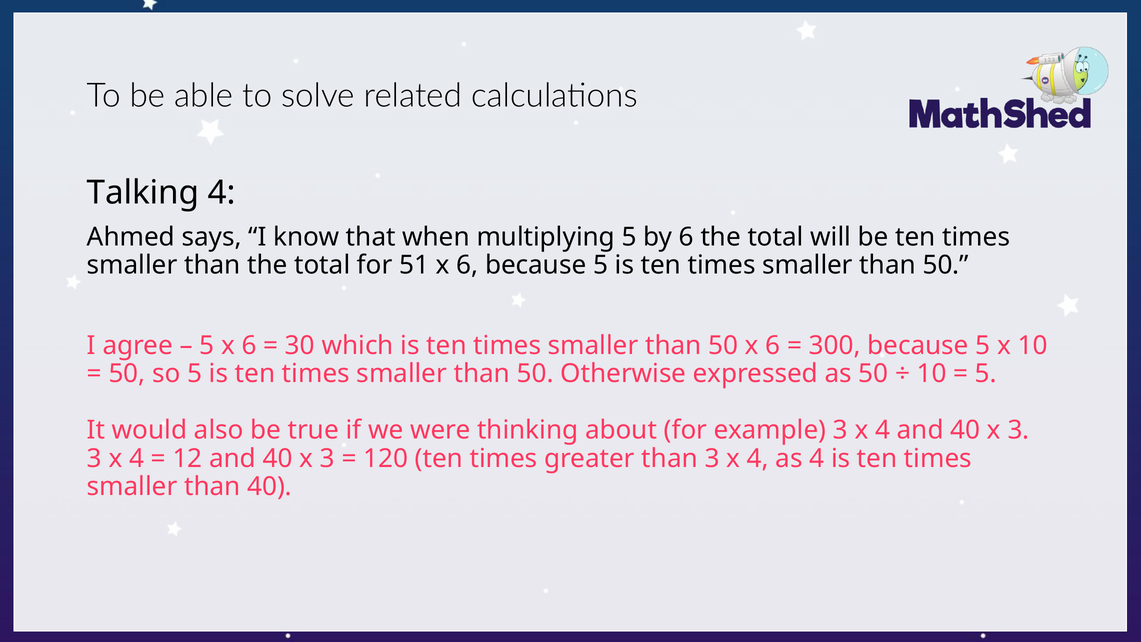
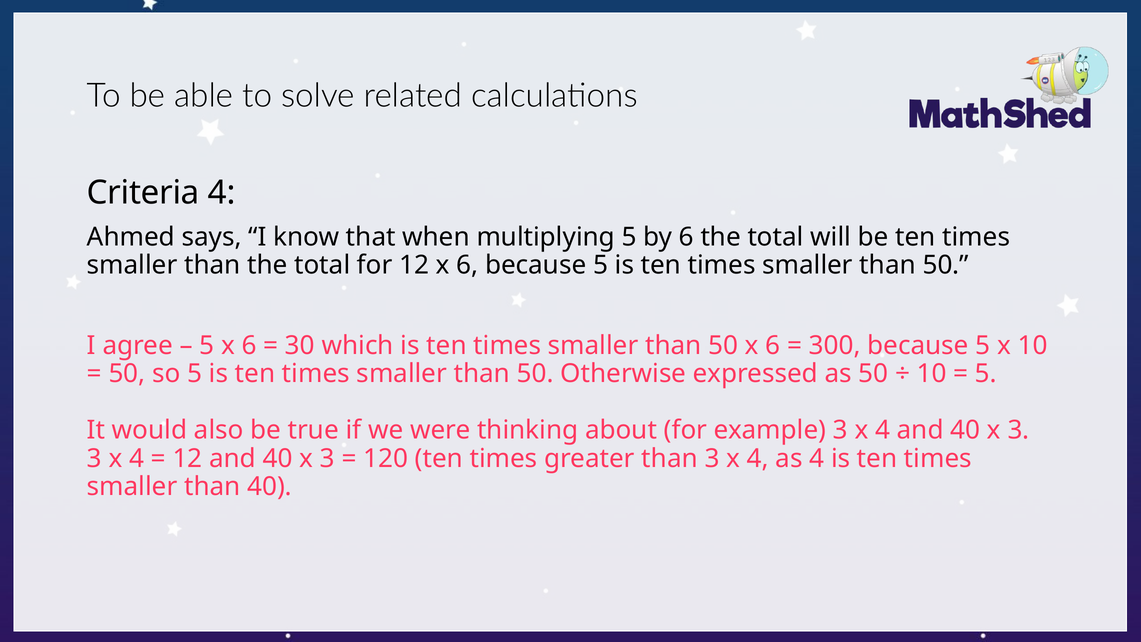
Talking: Talking -> Criteria
for 51: 51 -> 12
